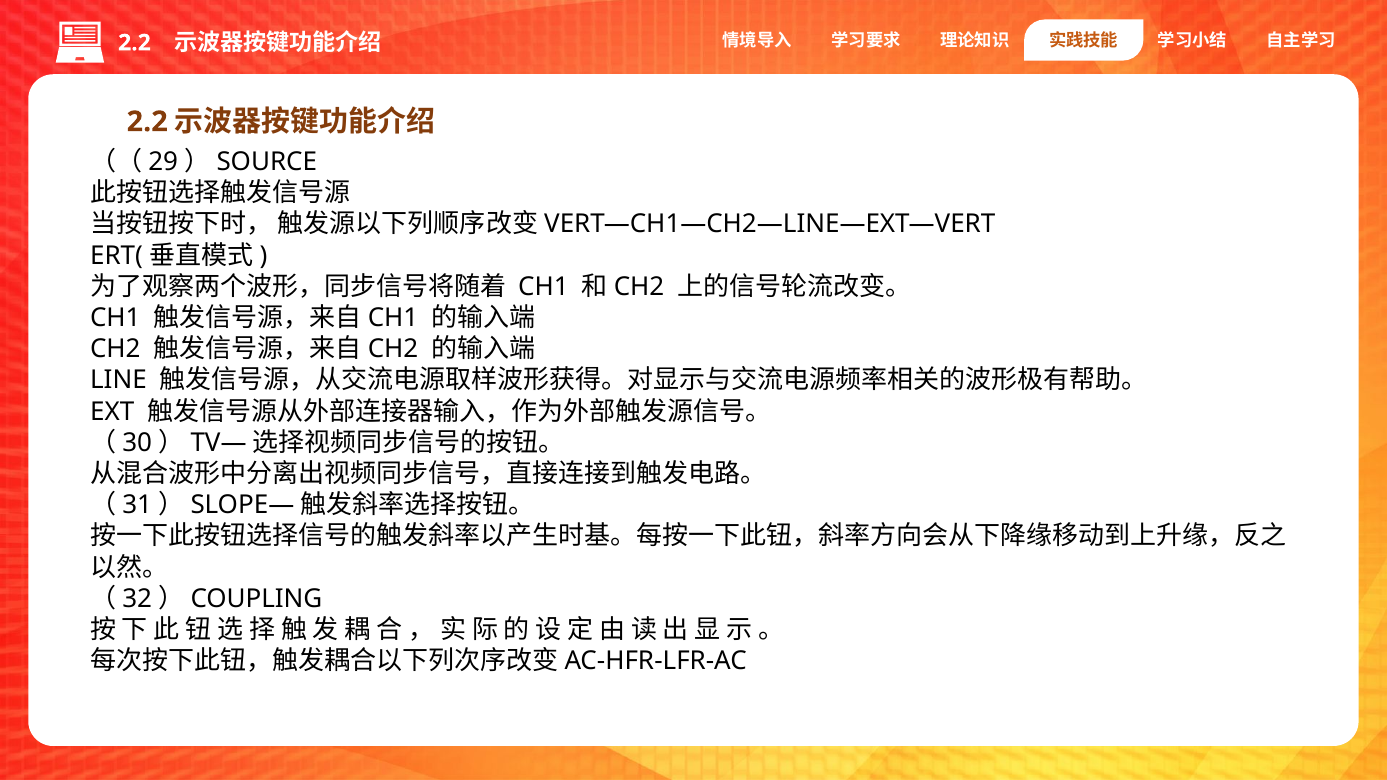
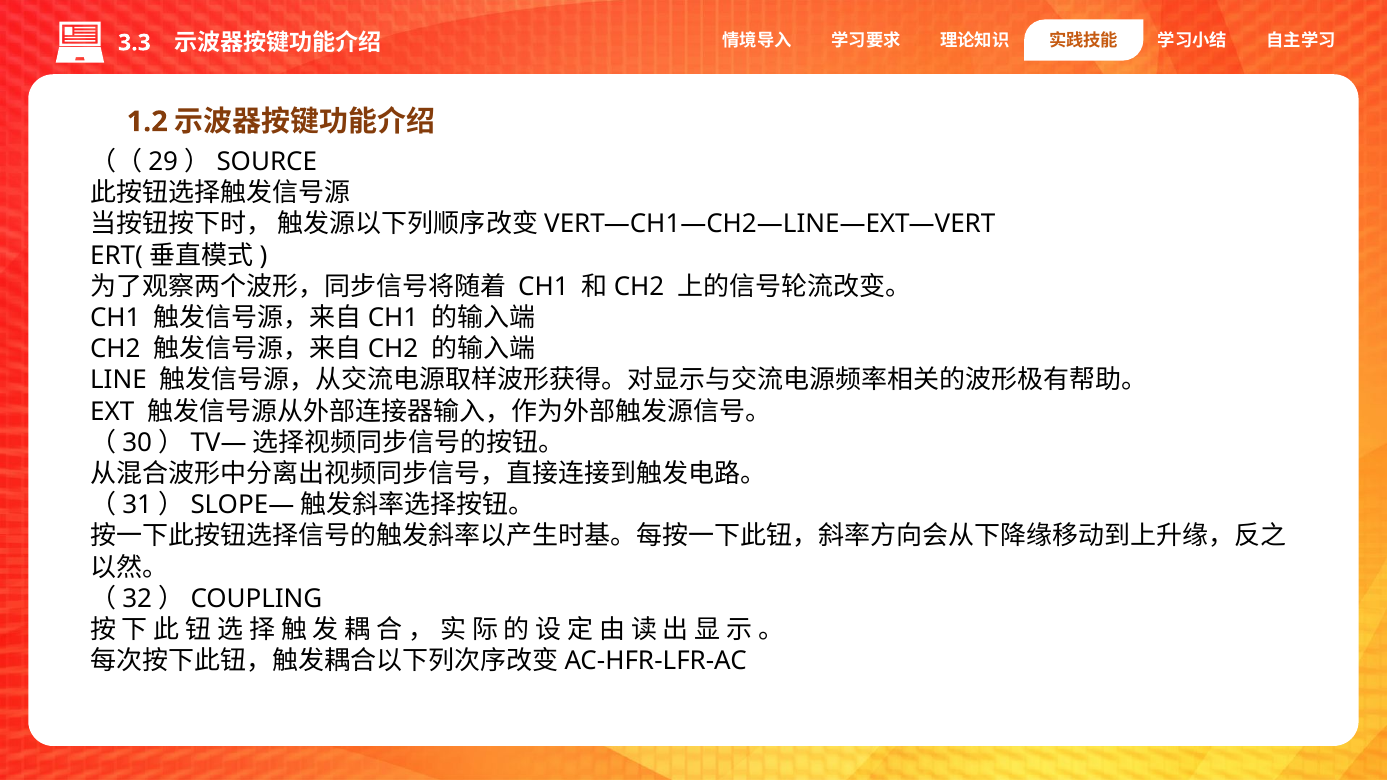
2.2 at (134, 43): 2.2 -> 3.3
2.2 at (147, 122): 2.2 -> 1.2
